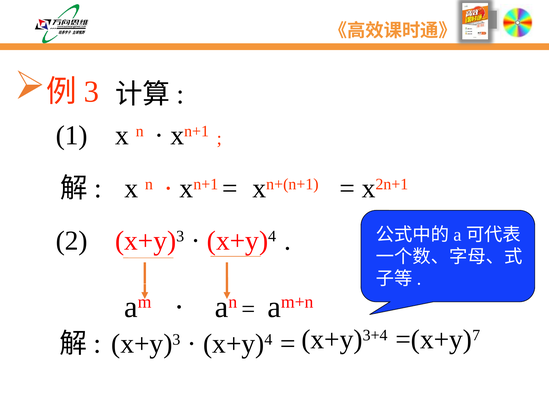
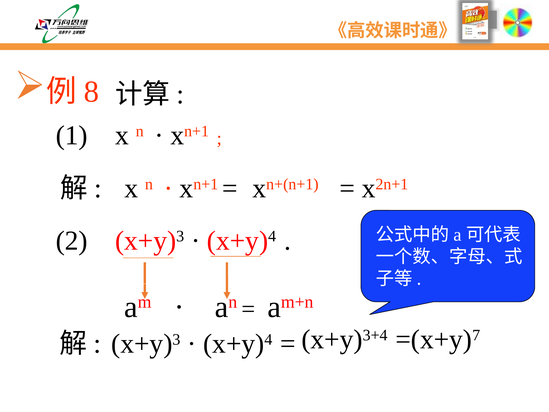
3: 3 -> 8
